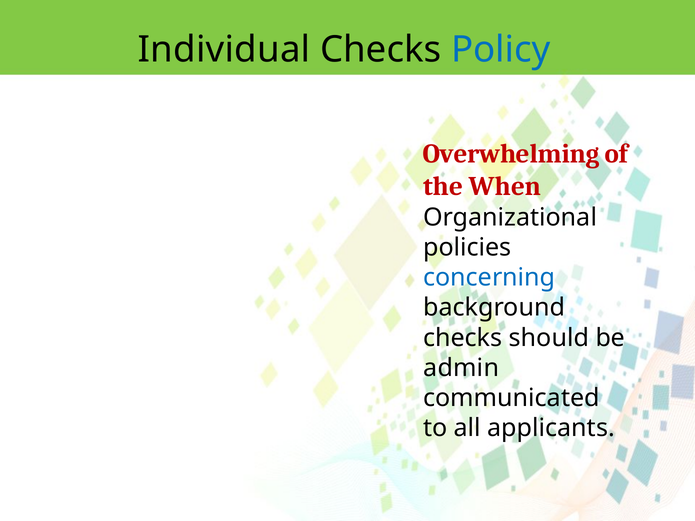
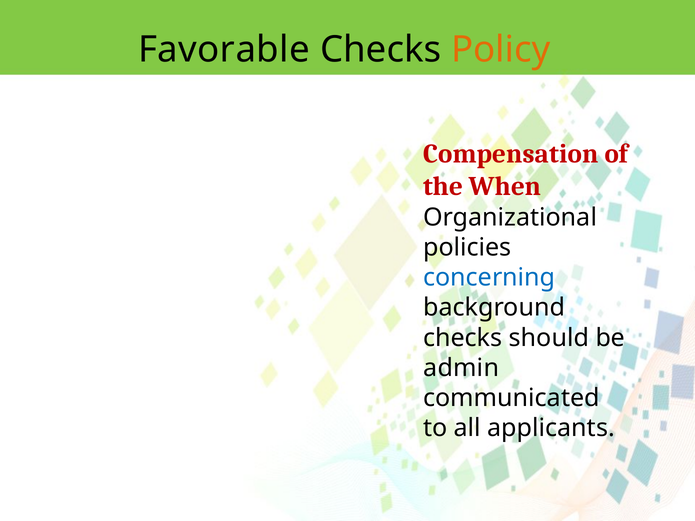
Individual: Individual -> Favorable
Policy colour: blue -> orange
Overwhelming: Overwhelming -> Compensation
